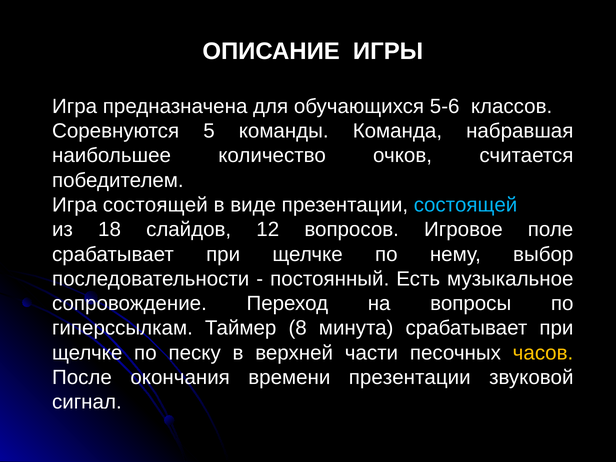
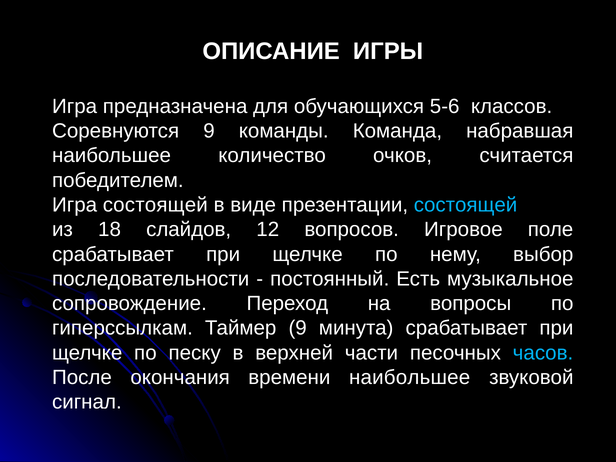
Соревнуются 5: 5 -> 9
Таймер 8: 8 -> 9
часов colour: yellow -> light blue
времени презентации: презентации -> наибольшее
